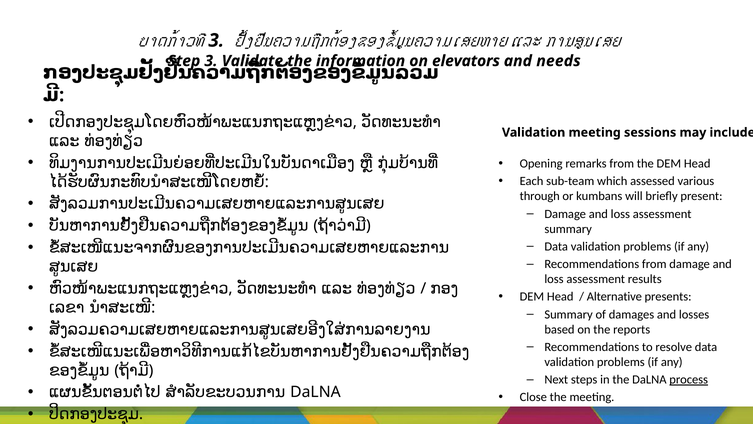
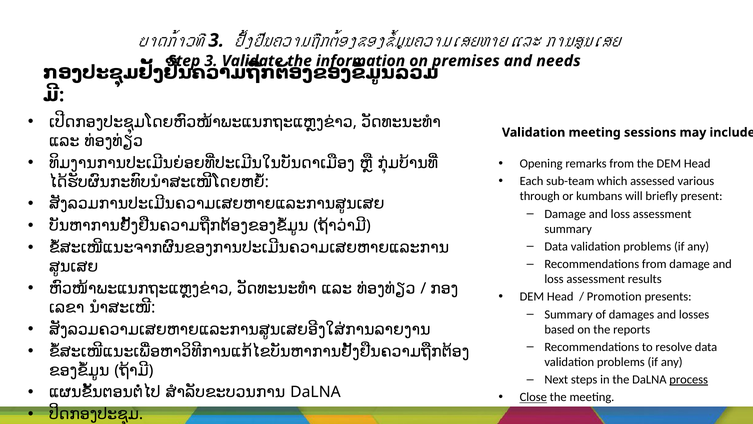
elevators: elevators -> premises
Alternative: Alternative -> Promotion
Close underline: none -> present
